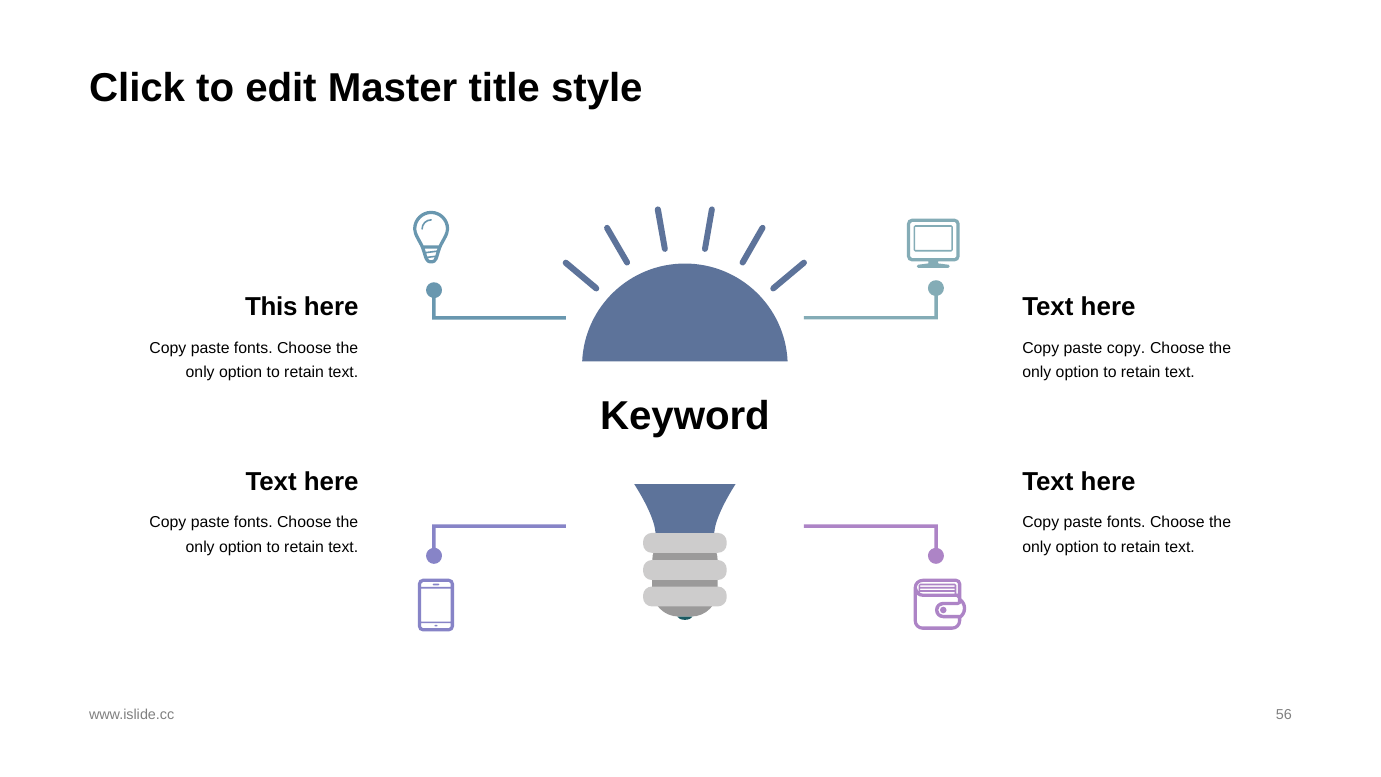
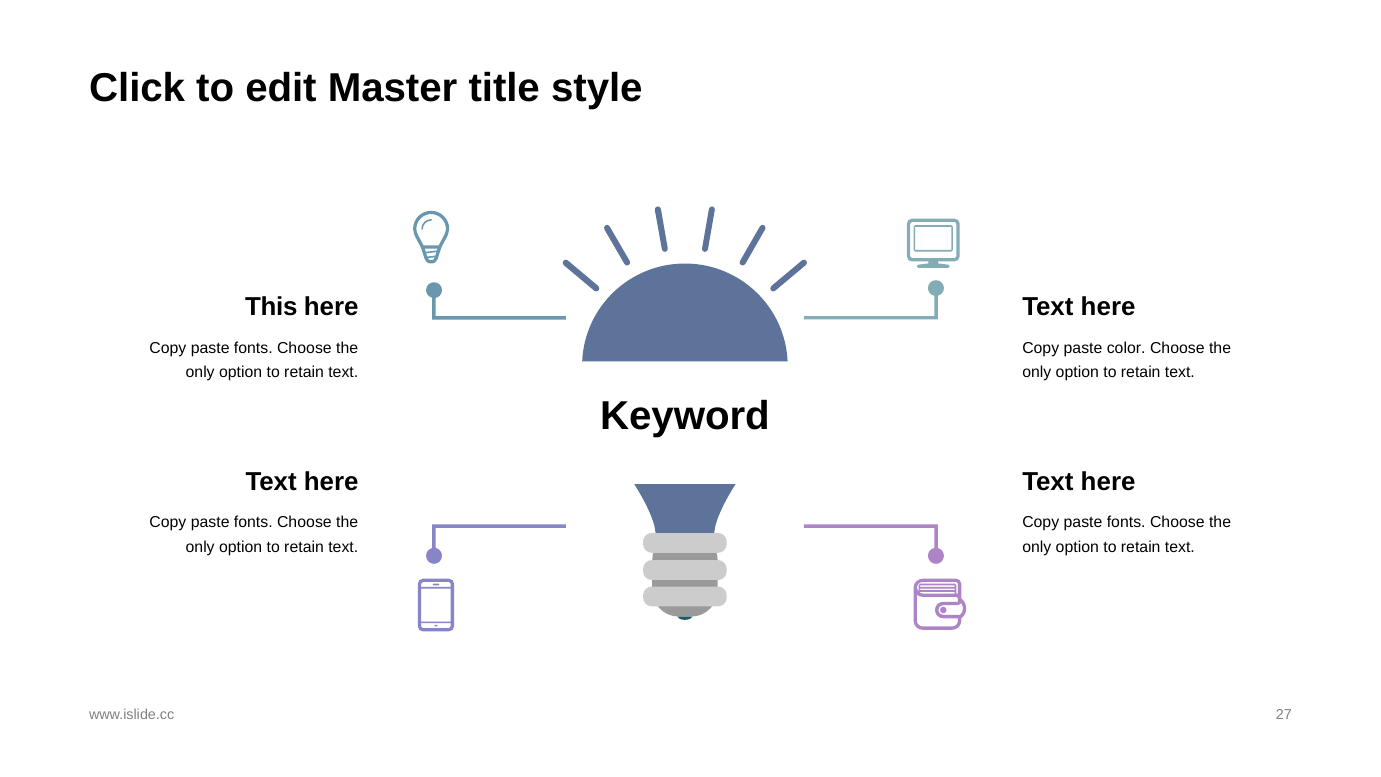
paste copy: copy -> color
56: 56 -> 27
